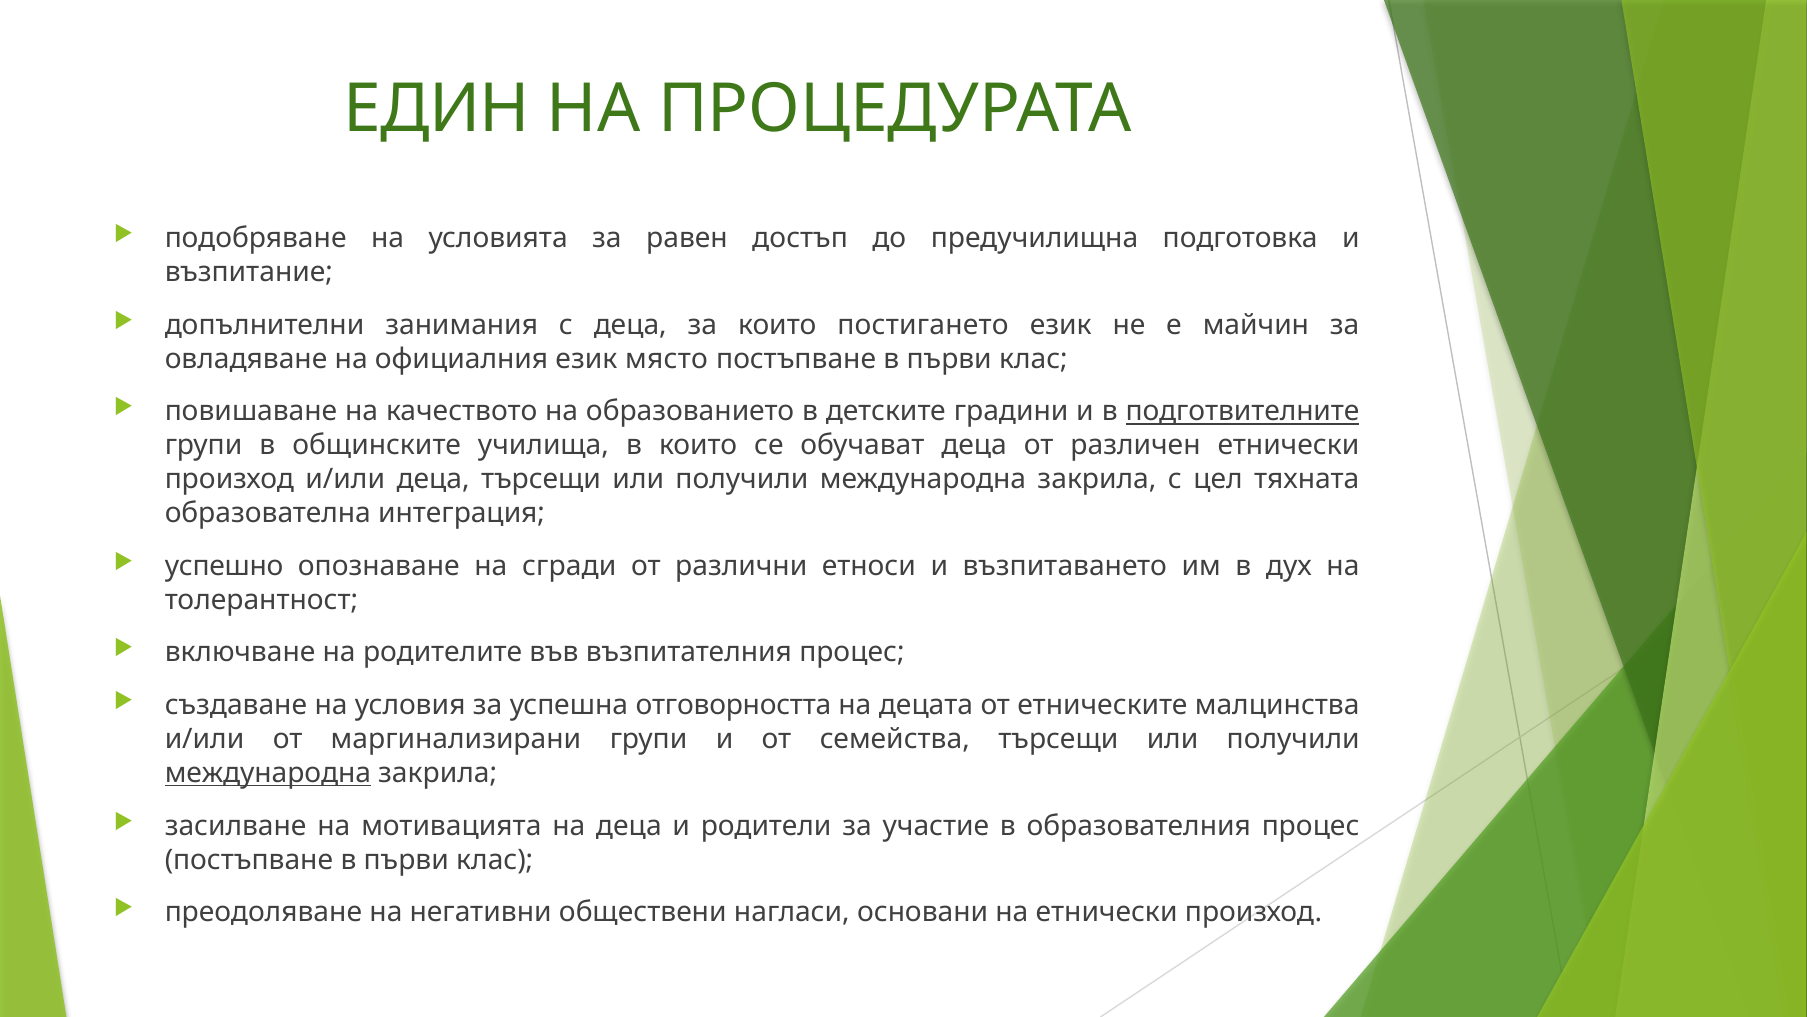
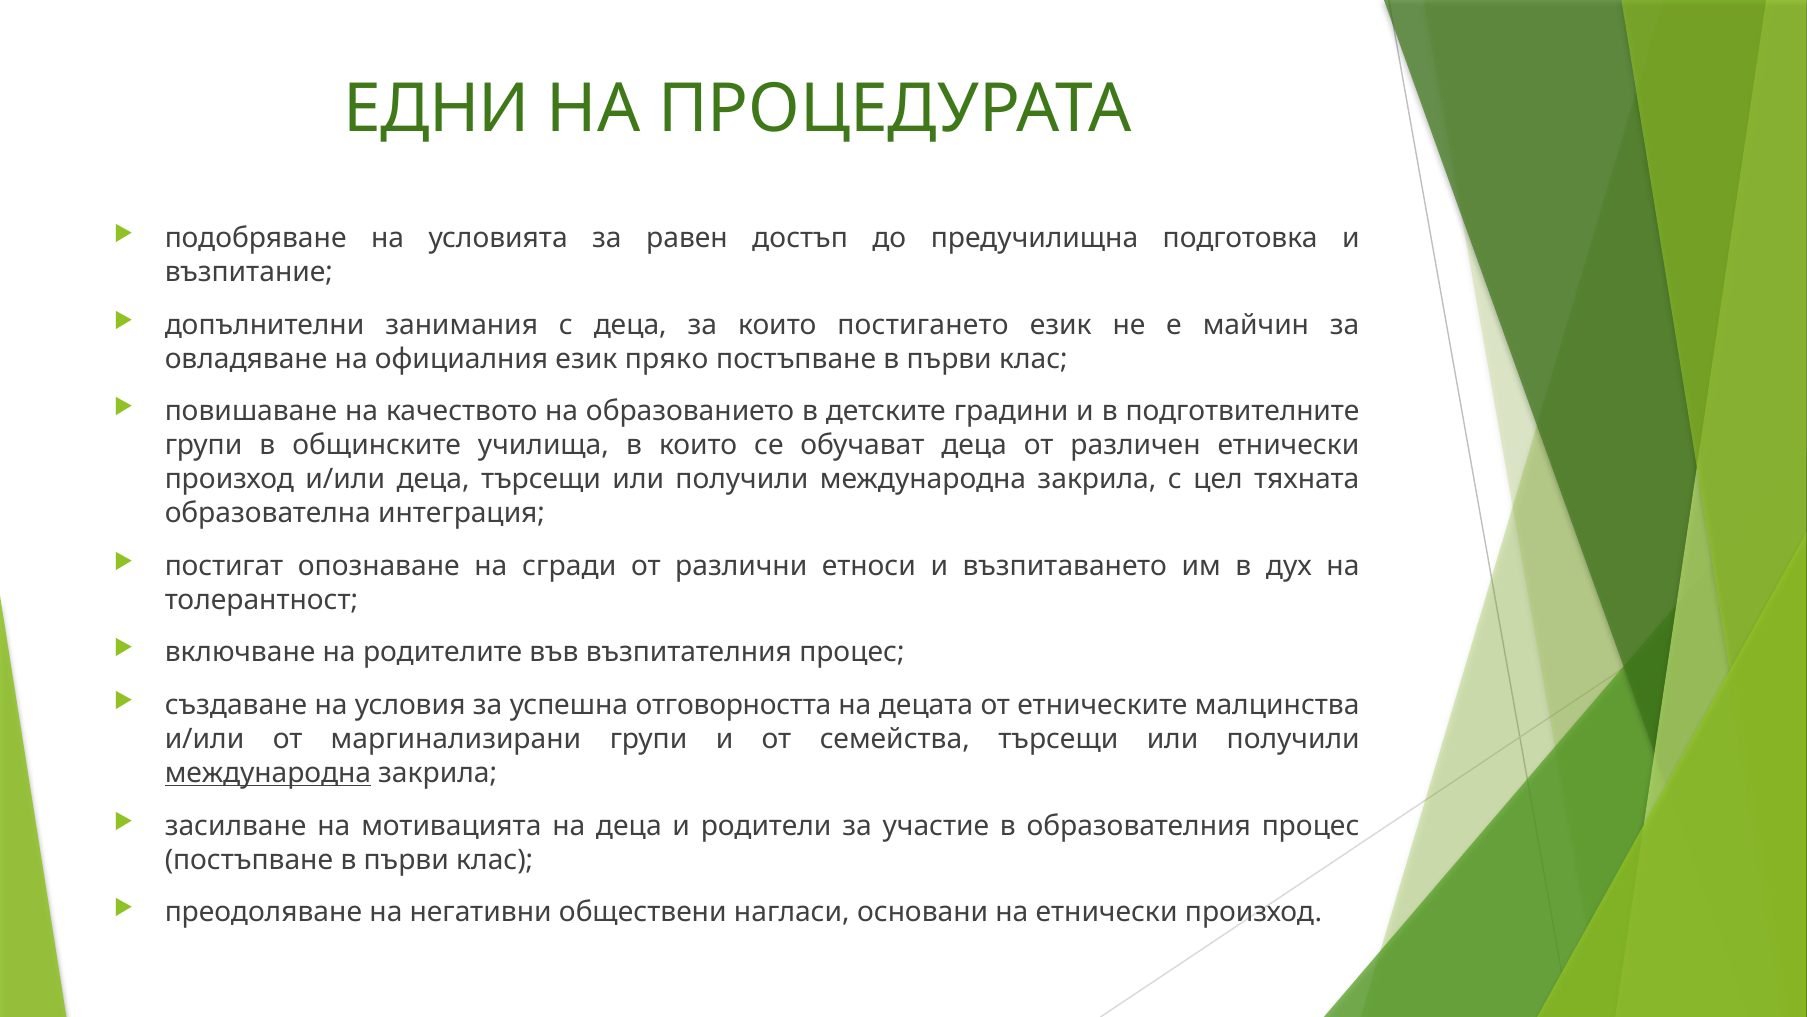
ЕДИН: ЕДИН -> ЕДНИ
място: място -> пряко
подготвителните underline: present -> none
успешно: успешно -> постигат
